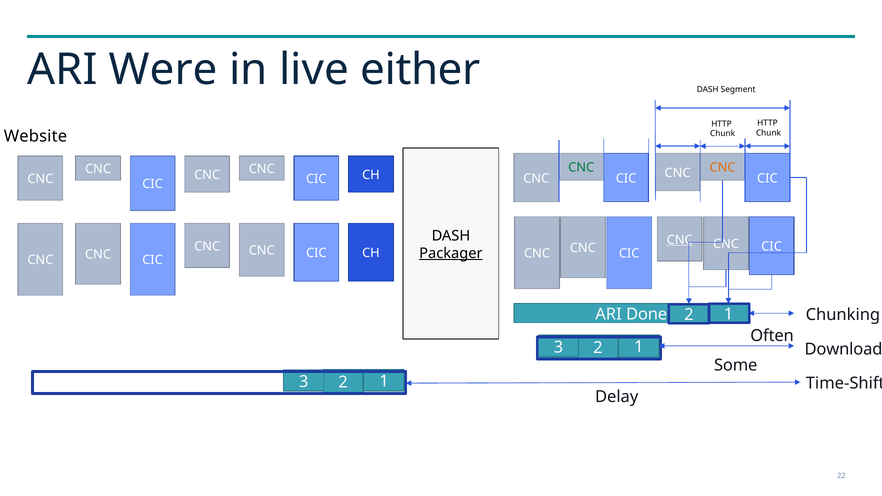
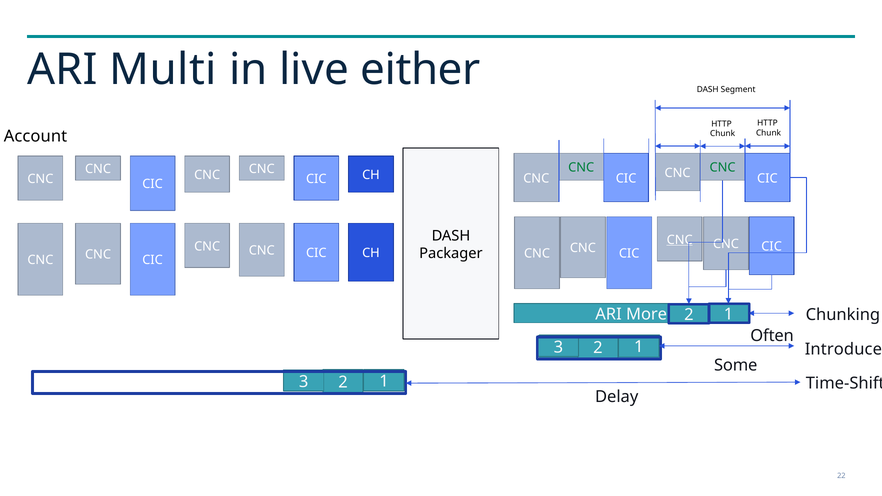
Were: Were -> Multi
Website: Website -> Account
CNC at (723, 168) colour: orange -> green
Packager underline: present -> none
Done: Done -> More
Download: Download -> Introduce
